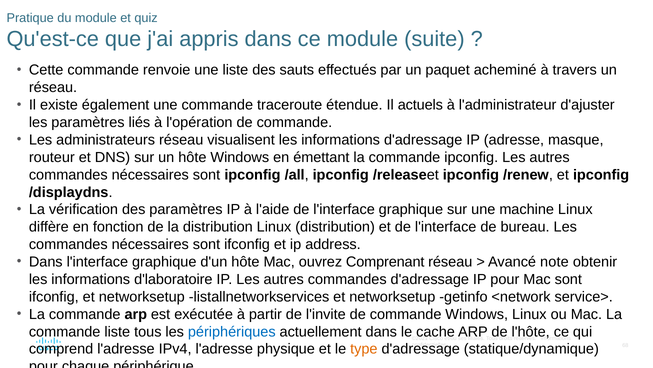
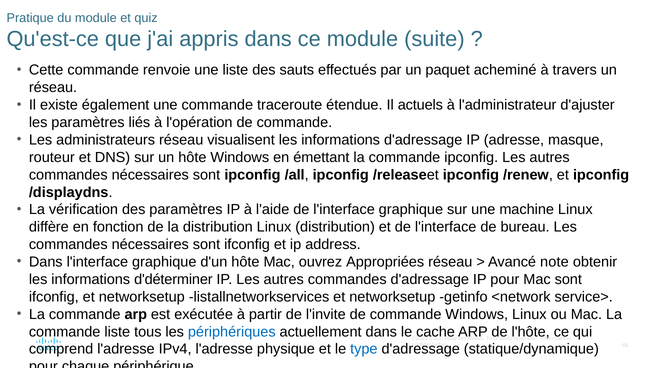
Comprenant: Comprenant -> Appropriées
d'laboratoire: d'laboratoire -> d'déterminer
type colour: orange -> blue
